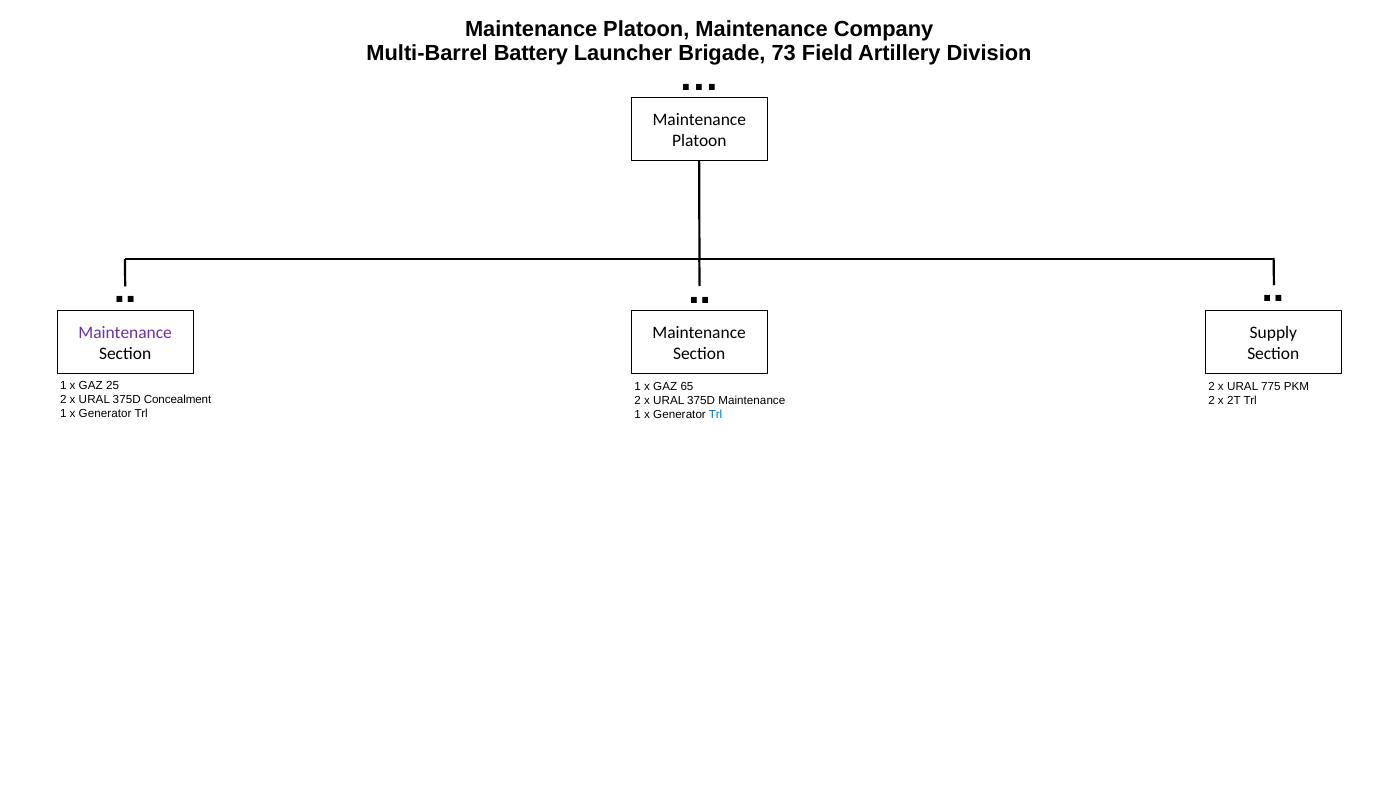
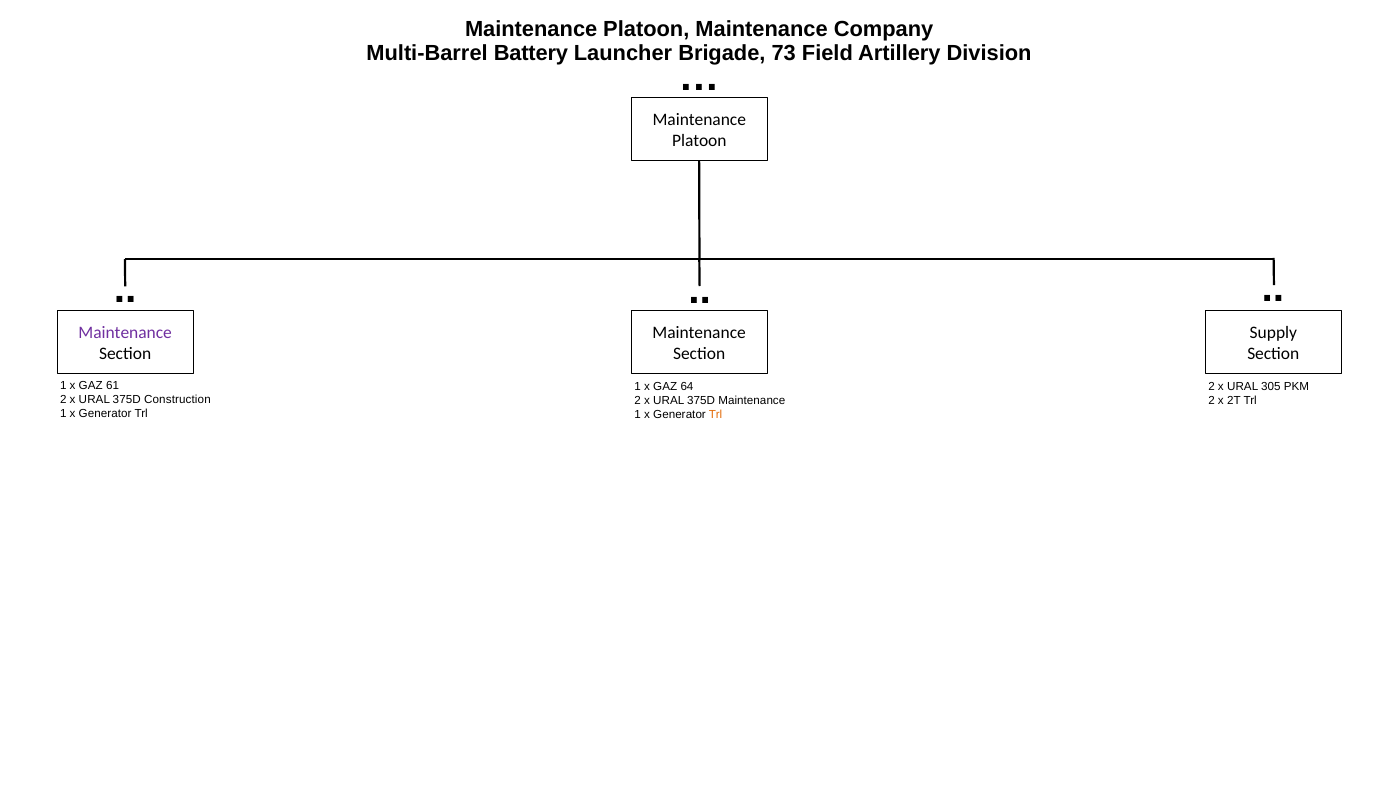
25: 25 -> 61
65: 65 -> 64
775: 775 -> 305
Concealment: Concealment -> Construction
Trl at (716, 415) colour: blue -> orange
